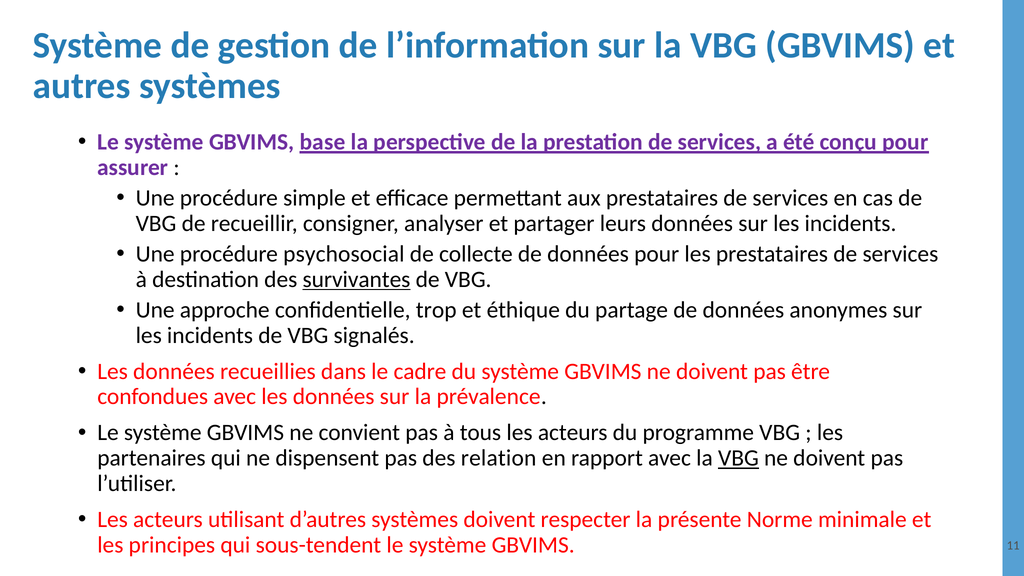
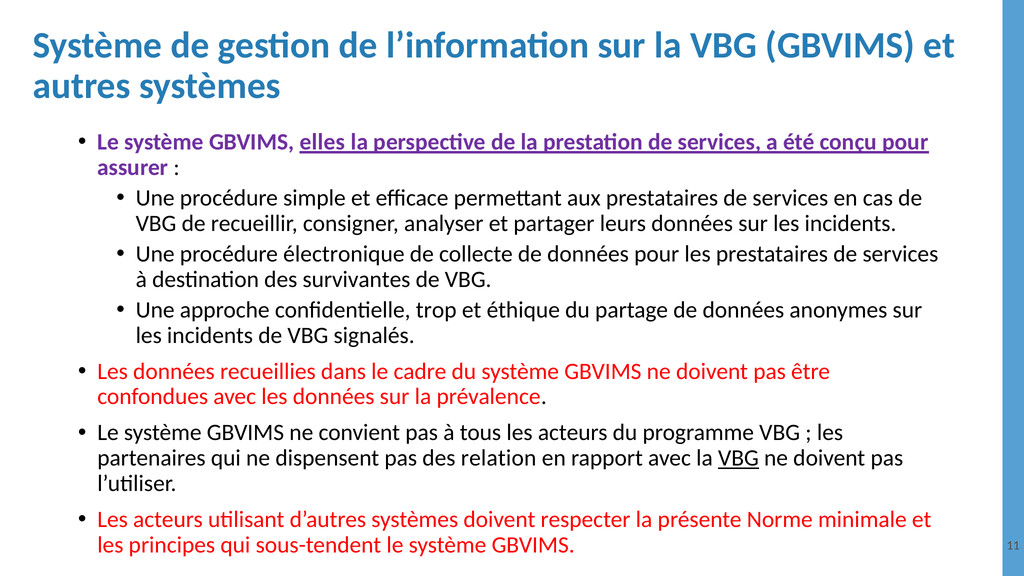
base: base -> elles
psychosocial: psychosocial -> électronique
survivantes underline: present -> none
